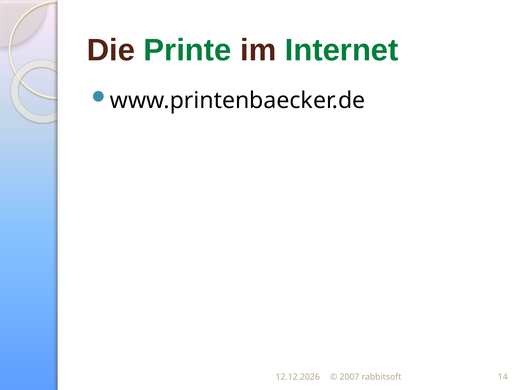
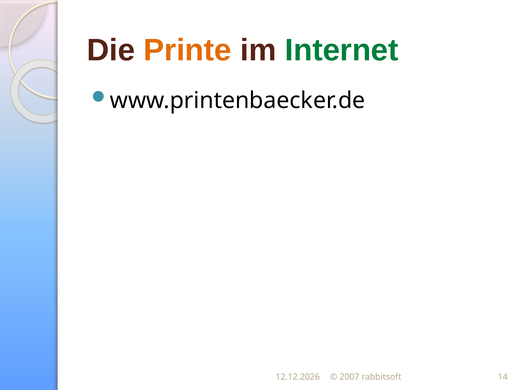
Printe colour: green -> orange
